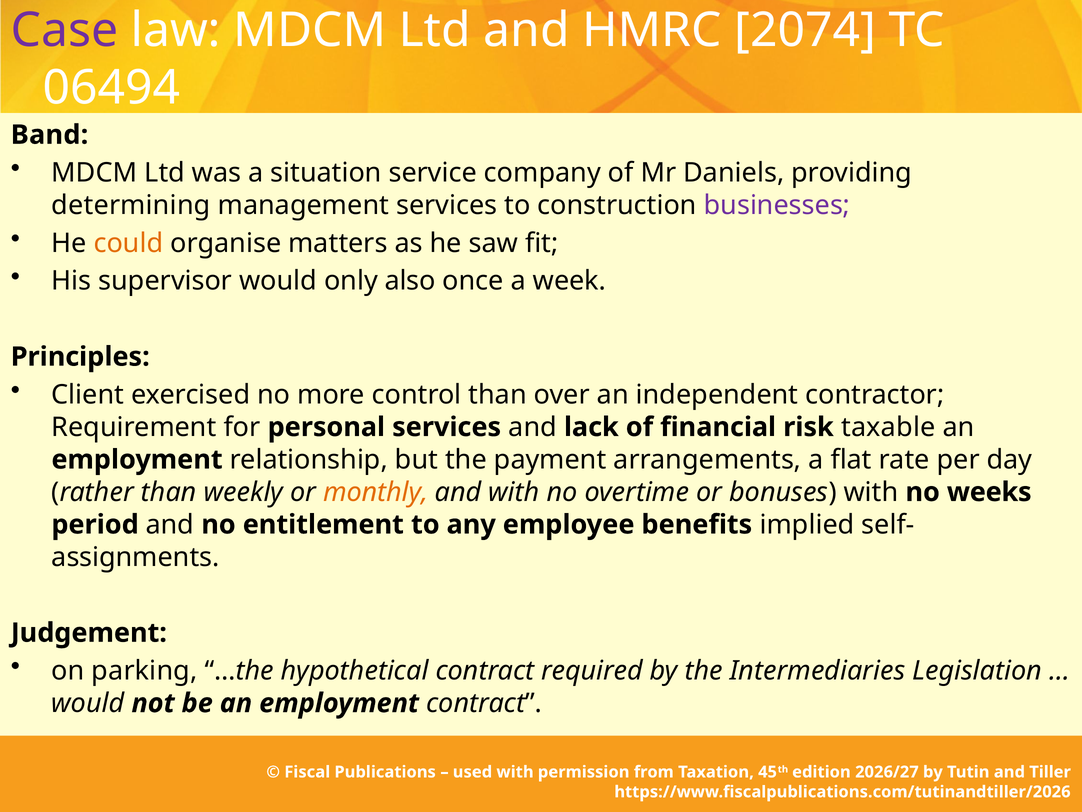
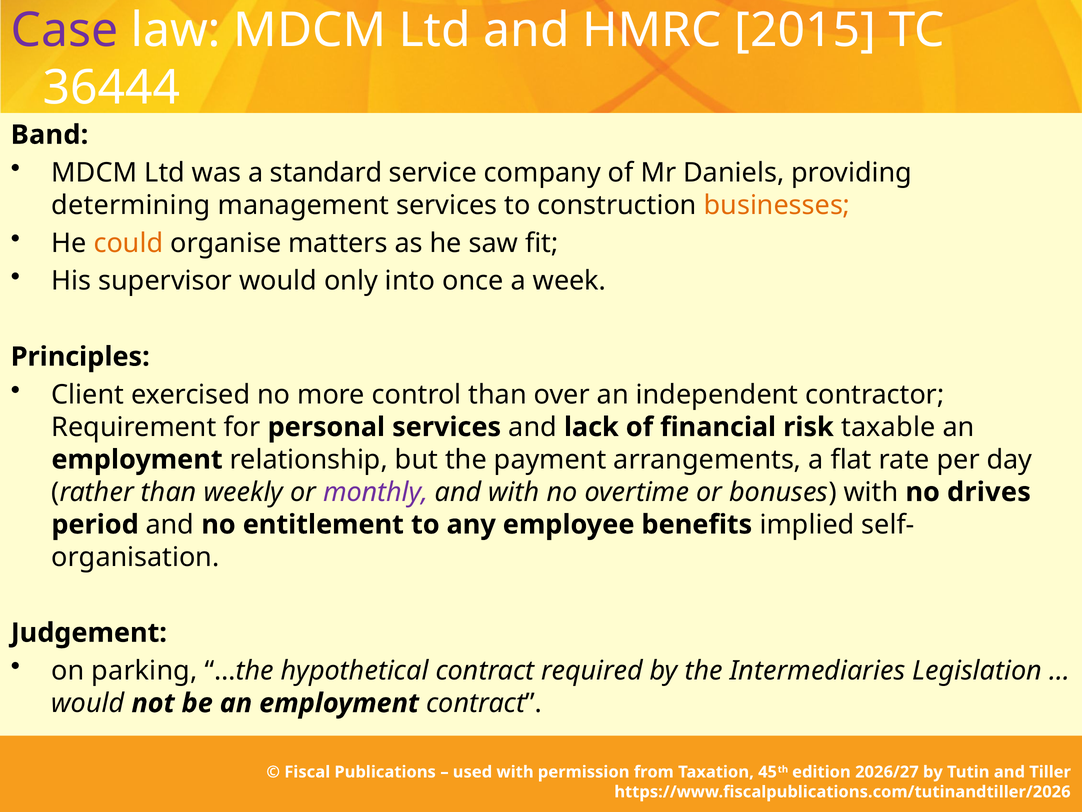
2074: 2074 -> 2015
06494: 06494 -> 36444
situation: situation -> standard
businesses colour: purple -> orange
also: also -> into
monthly colour: orange -> purple
weeks: weeks -> drives
assignments: assignments -> organisation
